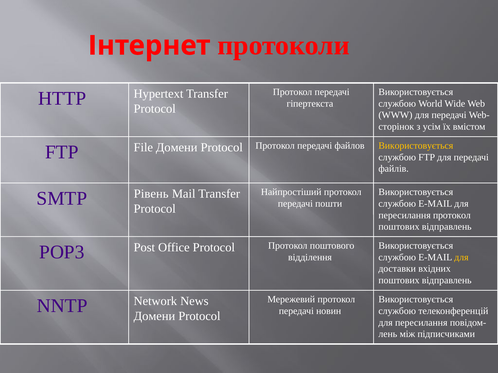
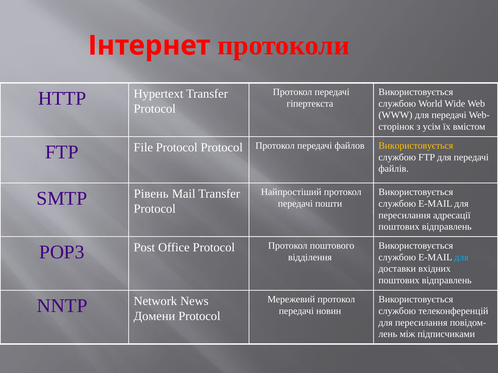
File Домени: Домени -> Protocol
пересилання протокол: протокол -> адресації
для at (461, 258) colour: yellow -> light blue
